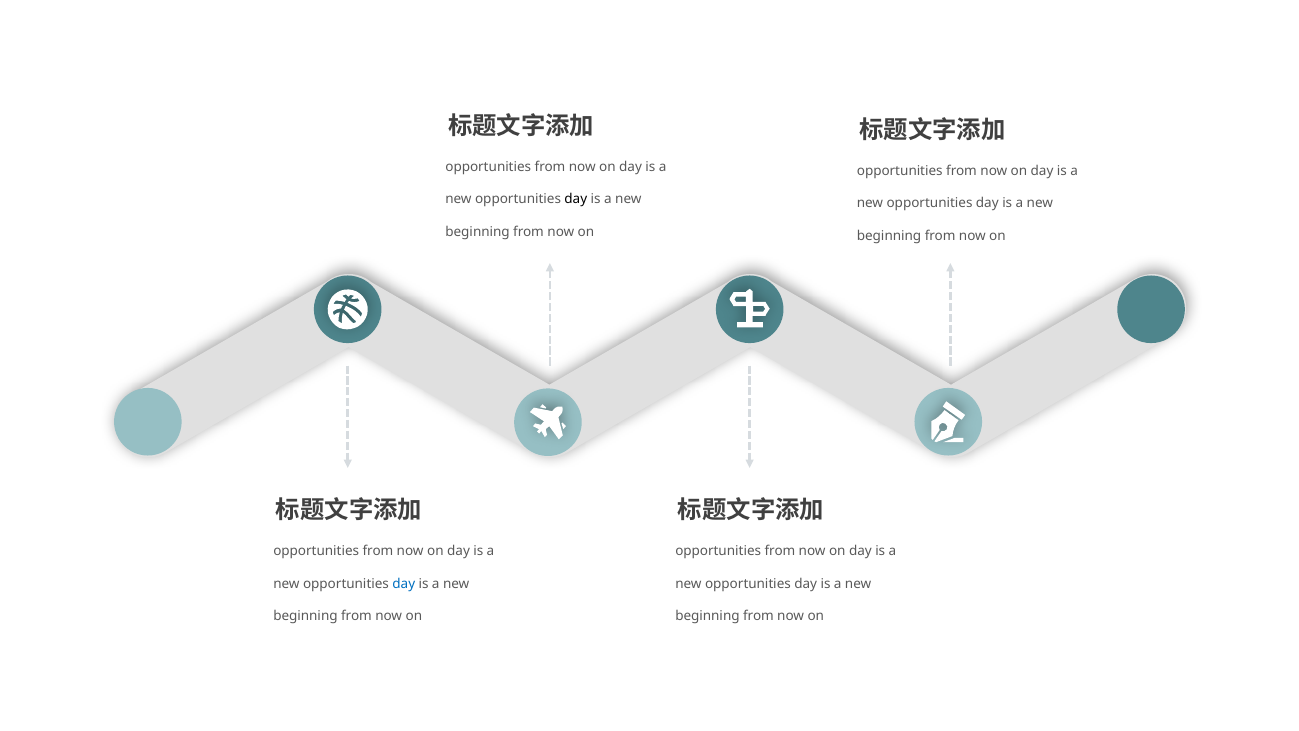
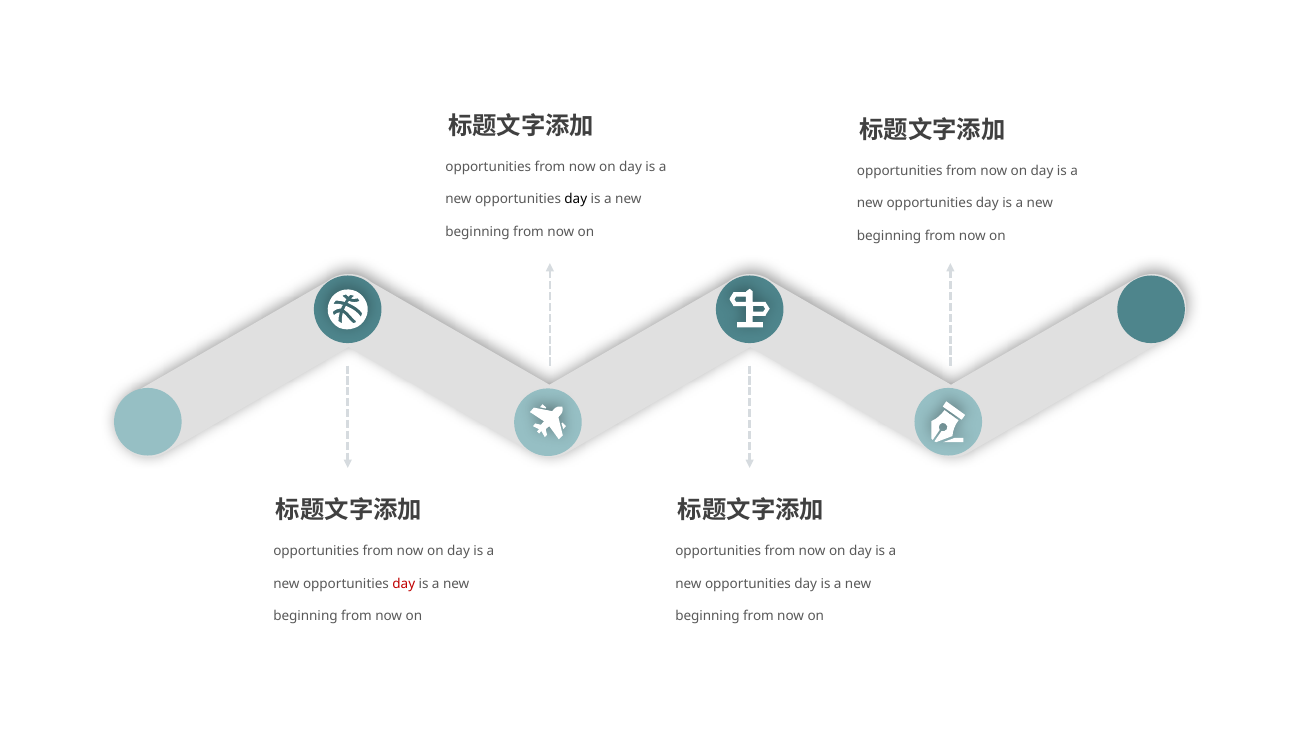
day at (404, 584) colour: blue -> red
